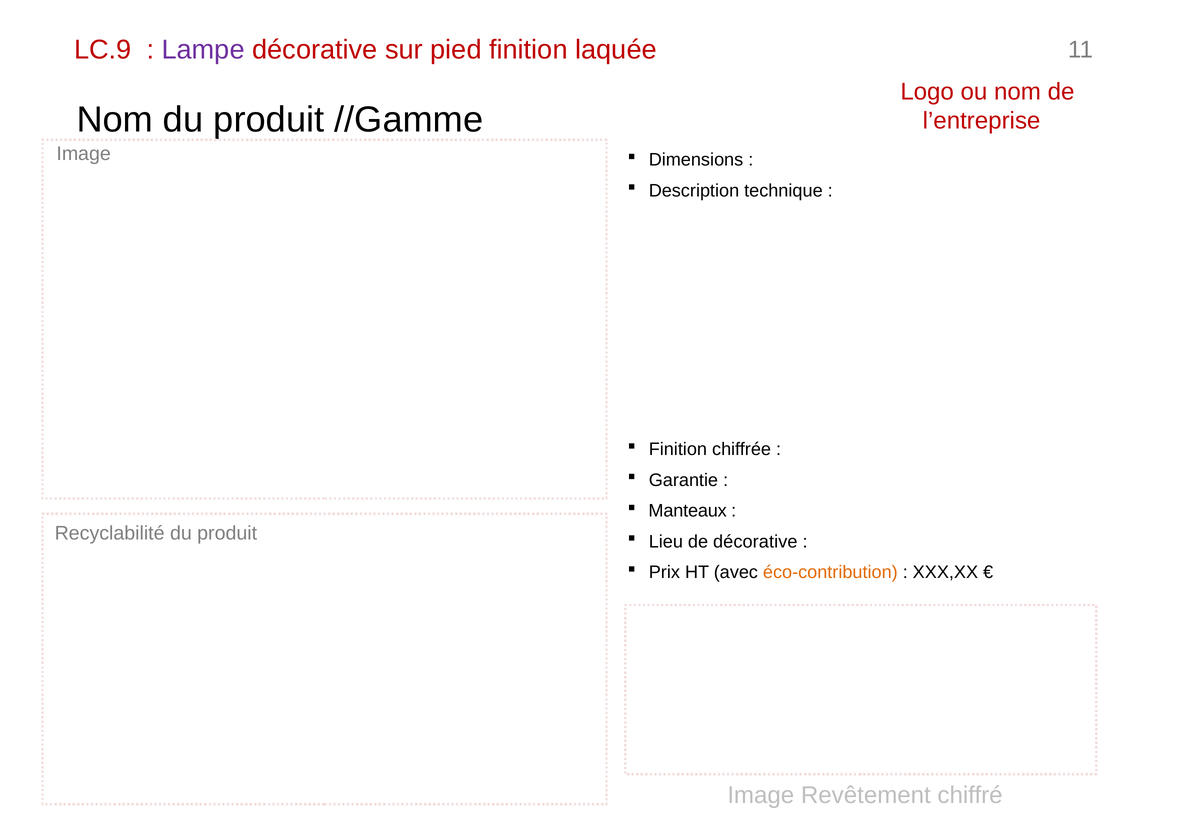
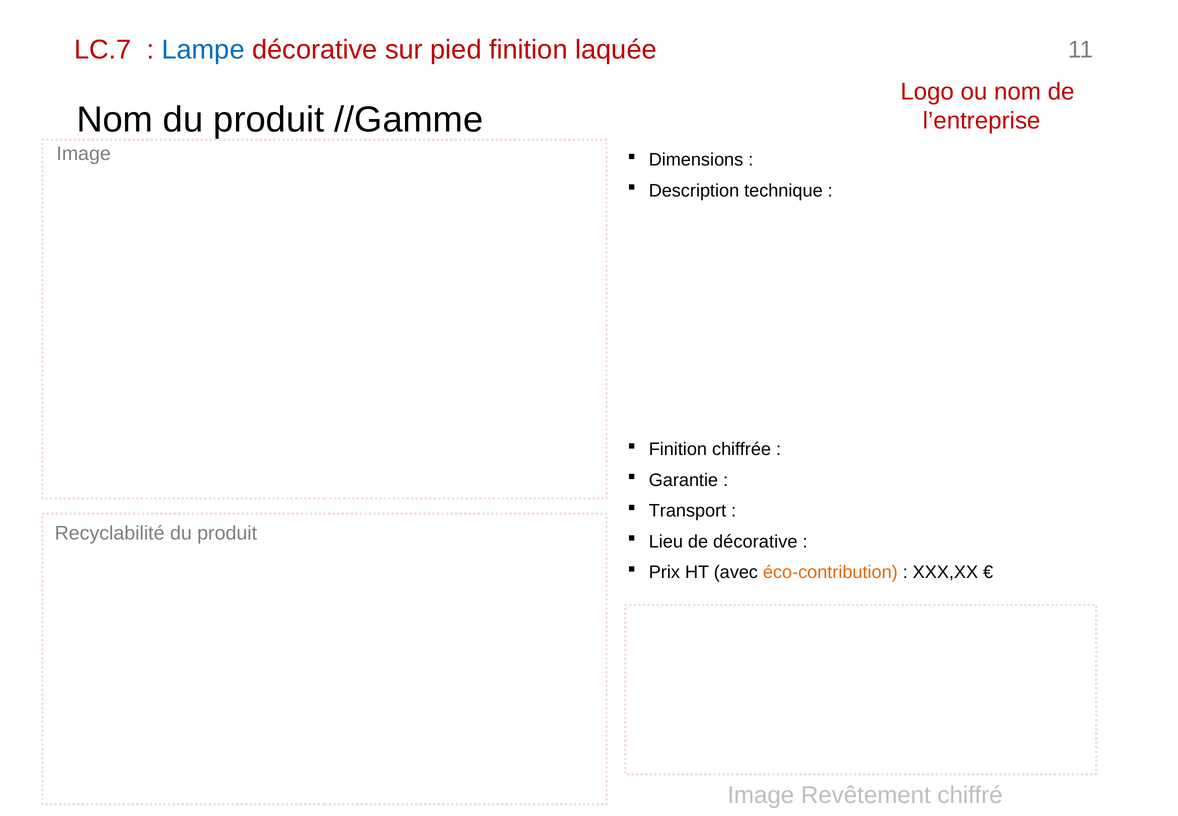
LC.9: LC.9 -> LC.7
Lampe colour: purple -> blue
Manteaux: Manteaux -> Transport
